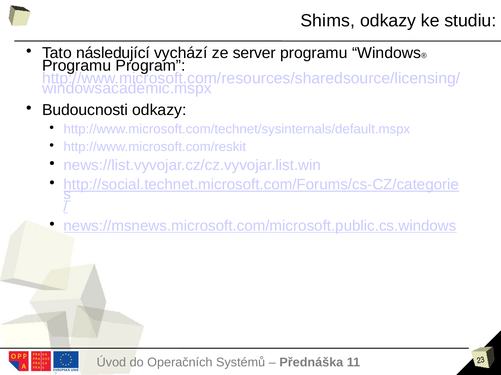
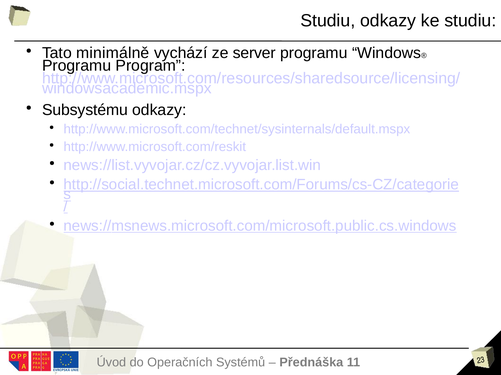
Shims at (328, 21): Shims -> Studiu
následující: následující -> minimálně
Budoucnosti: Budoucnosti -> Subsystému
